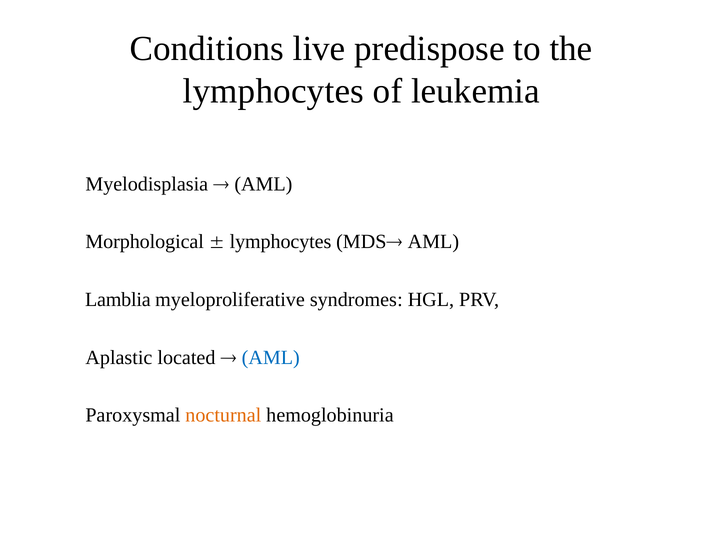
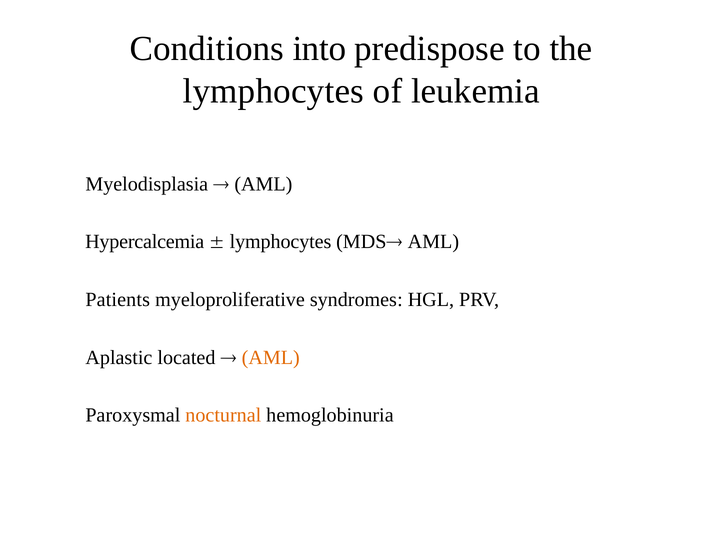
live: live -> into
Morphological: Morphological -> Hypercalcemia
Lamblia: Lamblia -> Patients
AML at (271, 358) colour: blue -> orange
